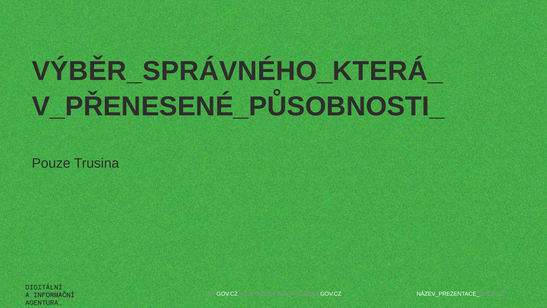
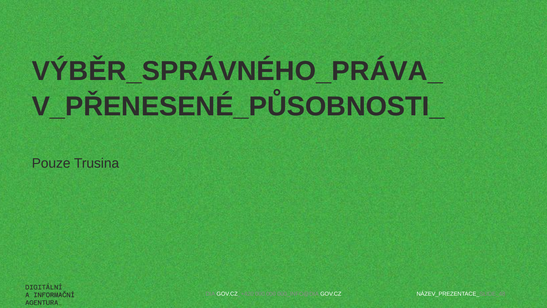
VÝBĚR_SPRÁVNÉHO_KTERÁ_: VÝBĚR_SPRÁVNÉHO_KTERÁ_ -> VÝBĚR_SPRÁVNÉHO_PRÁVA_
